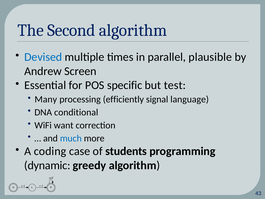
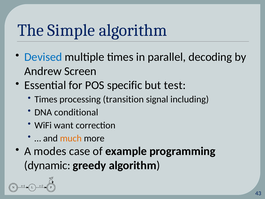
Second: Second -> Simple
plausible: plausible -> decoding
Many at (46, 99): Many -> Times
efficiently: efficiently -> transition
language: language -> including
much colour: blue -> orange
coding: coding -> modes
students: students -> example
